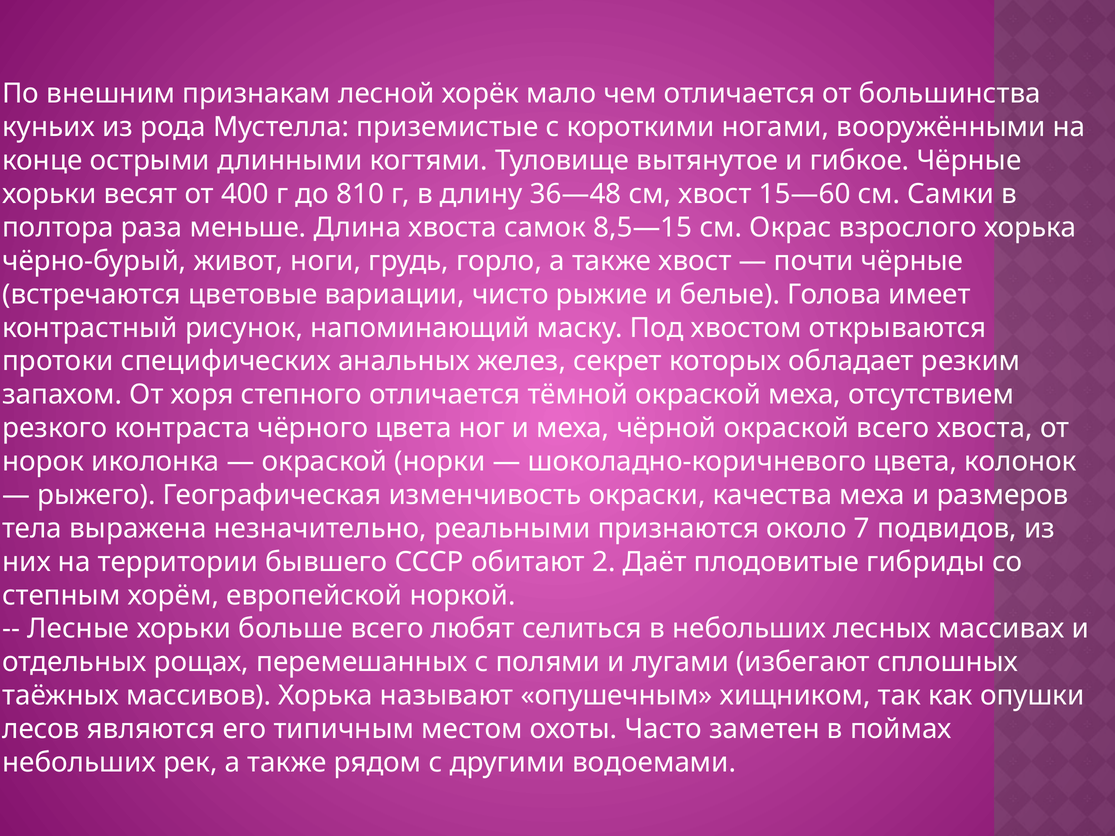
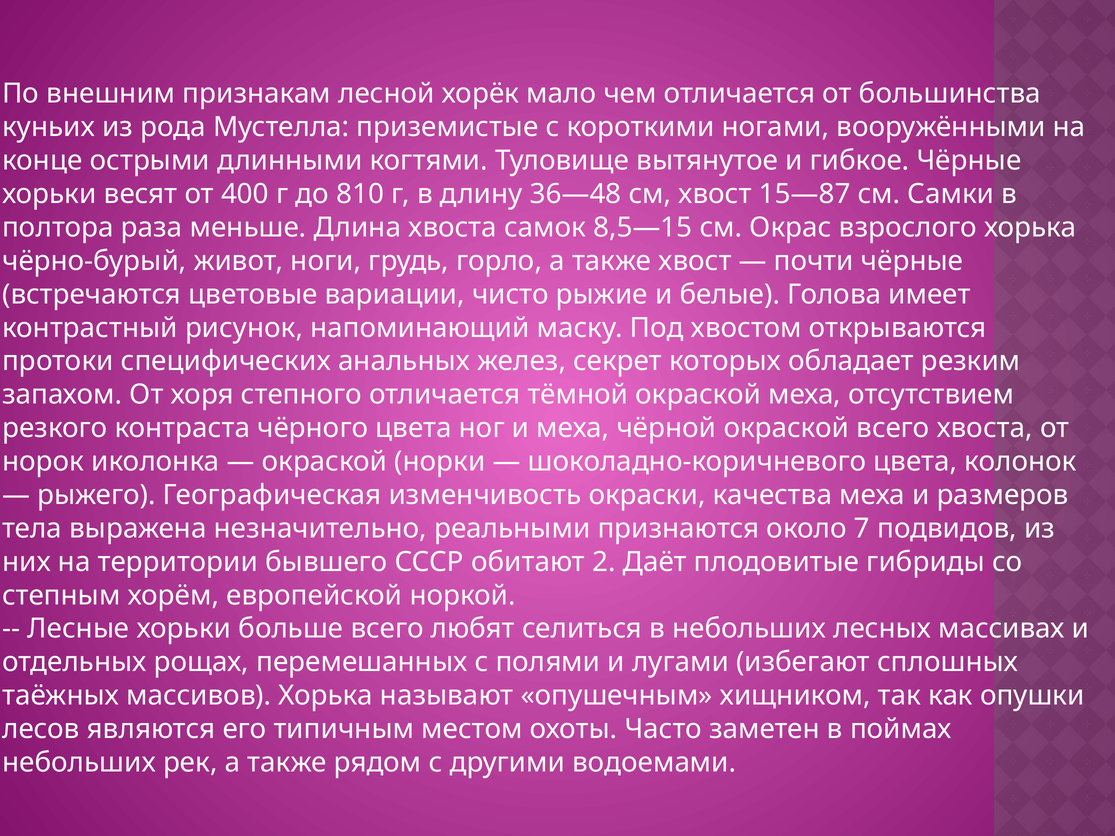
15—60: 15—60 -> 15—87
